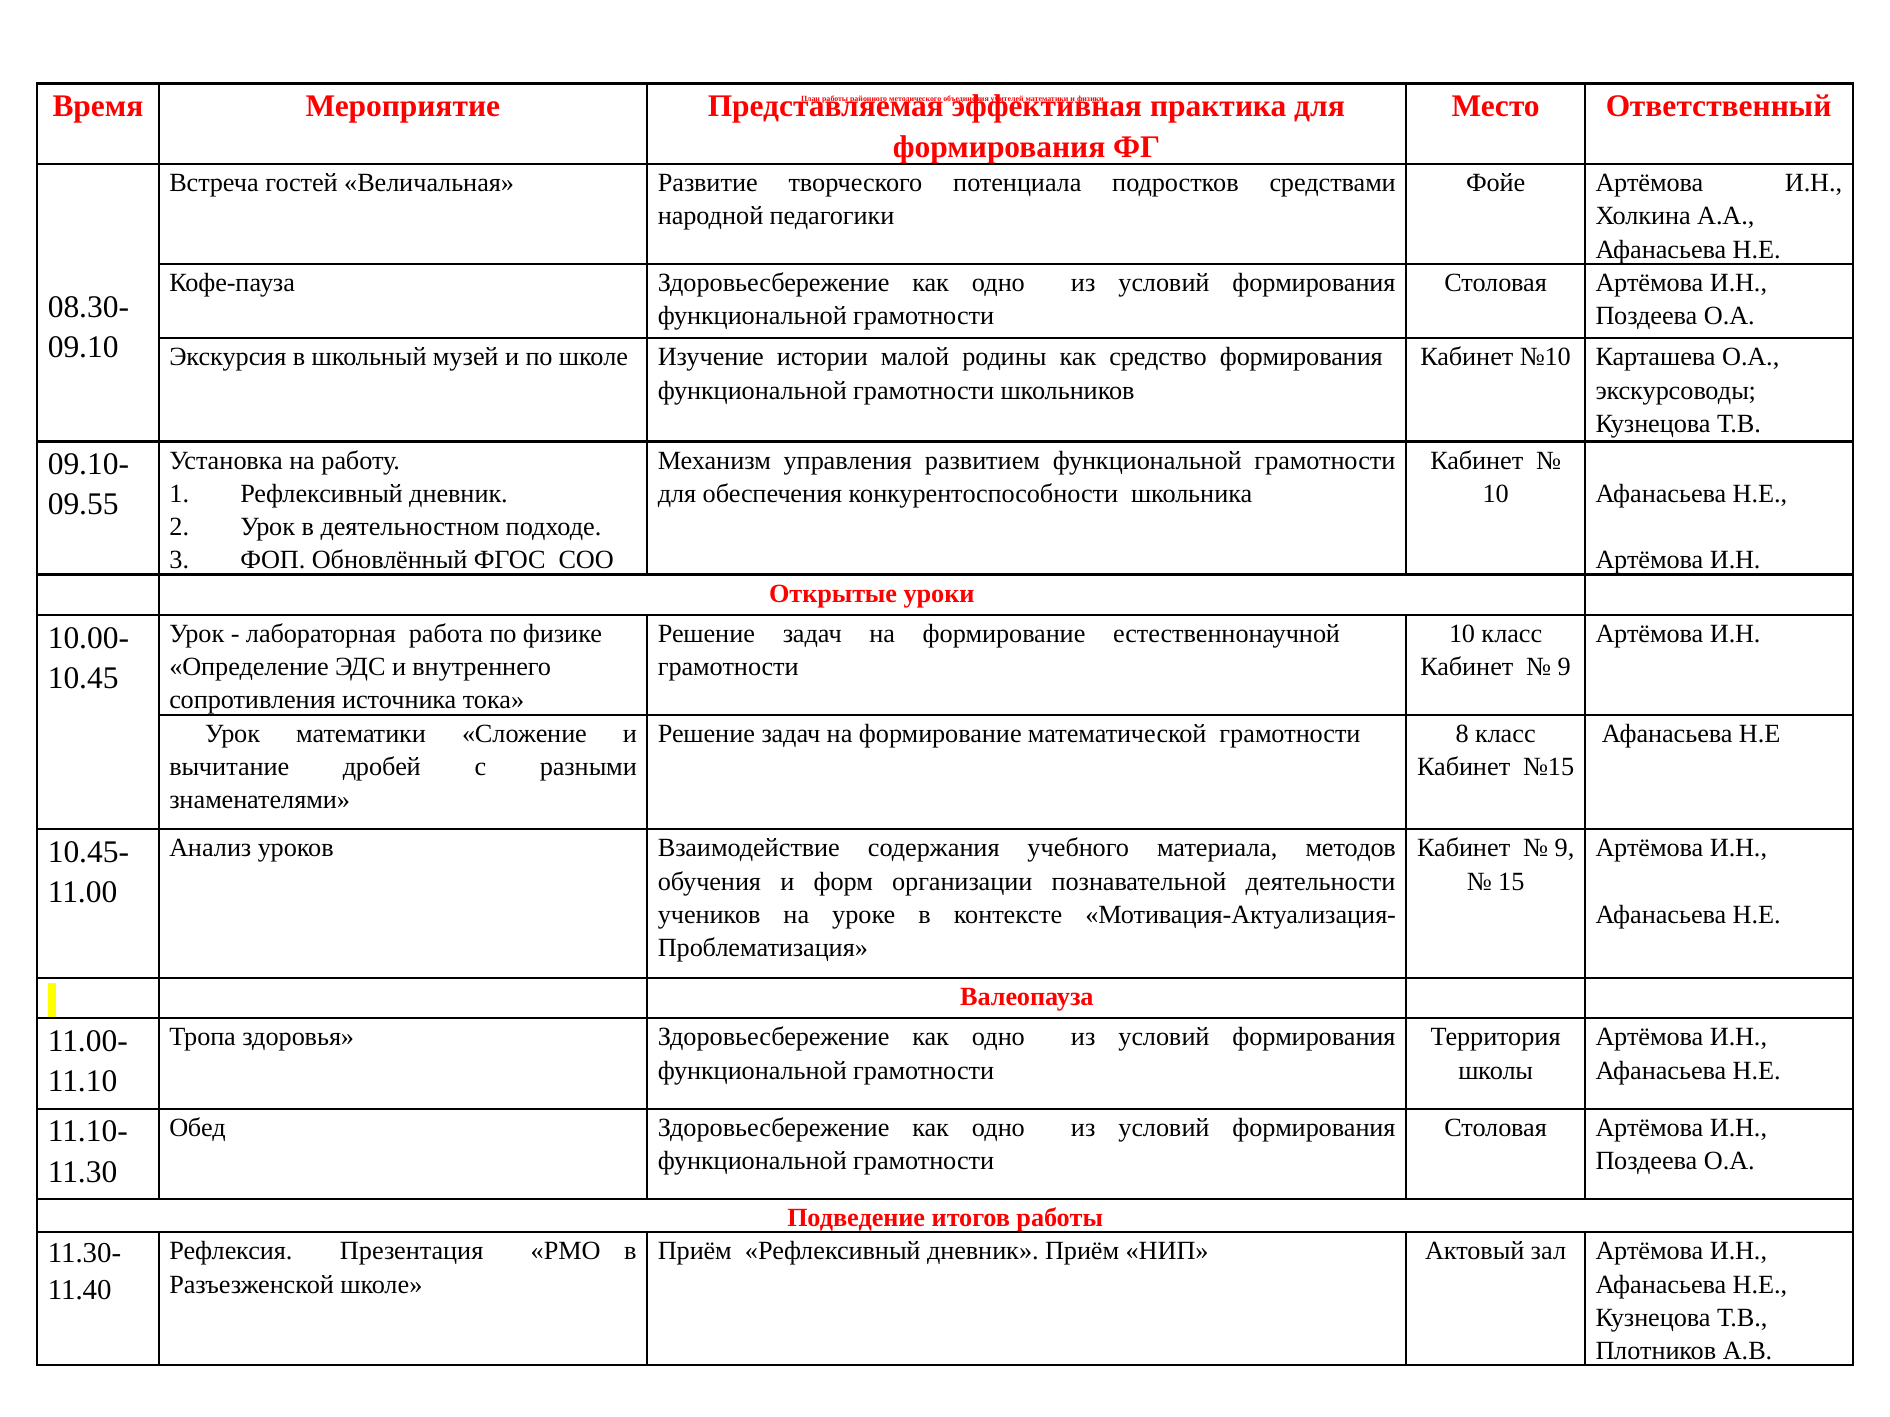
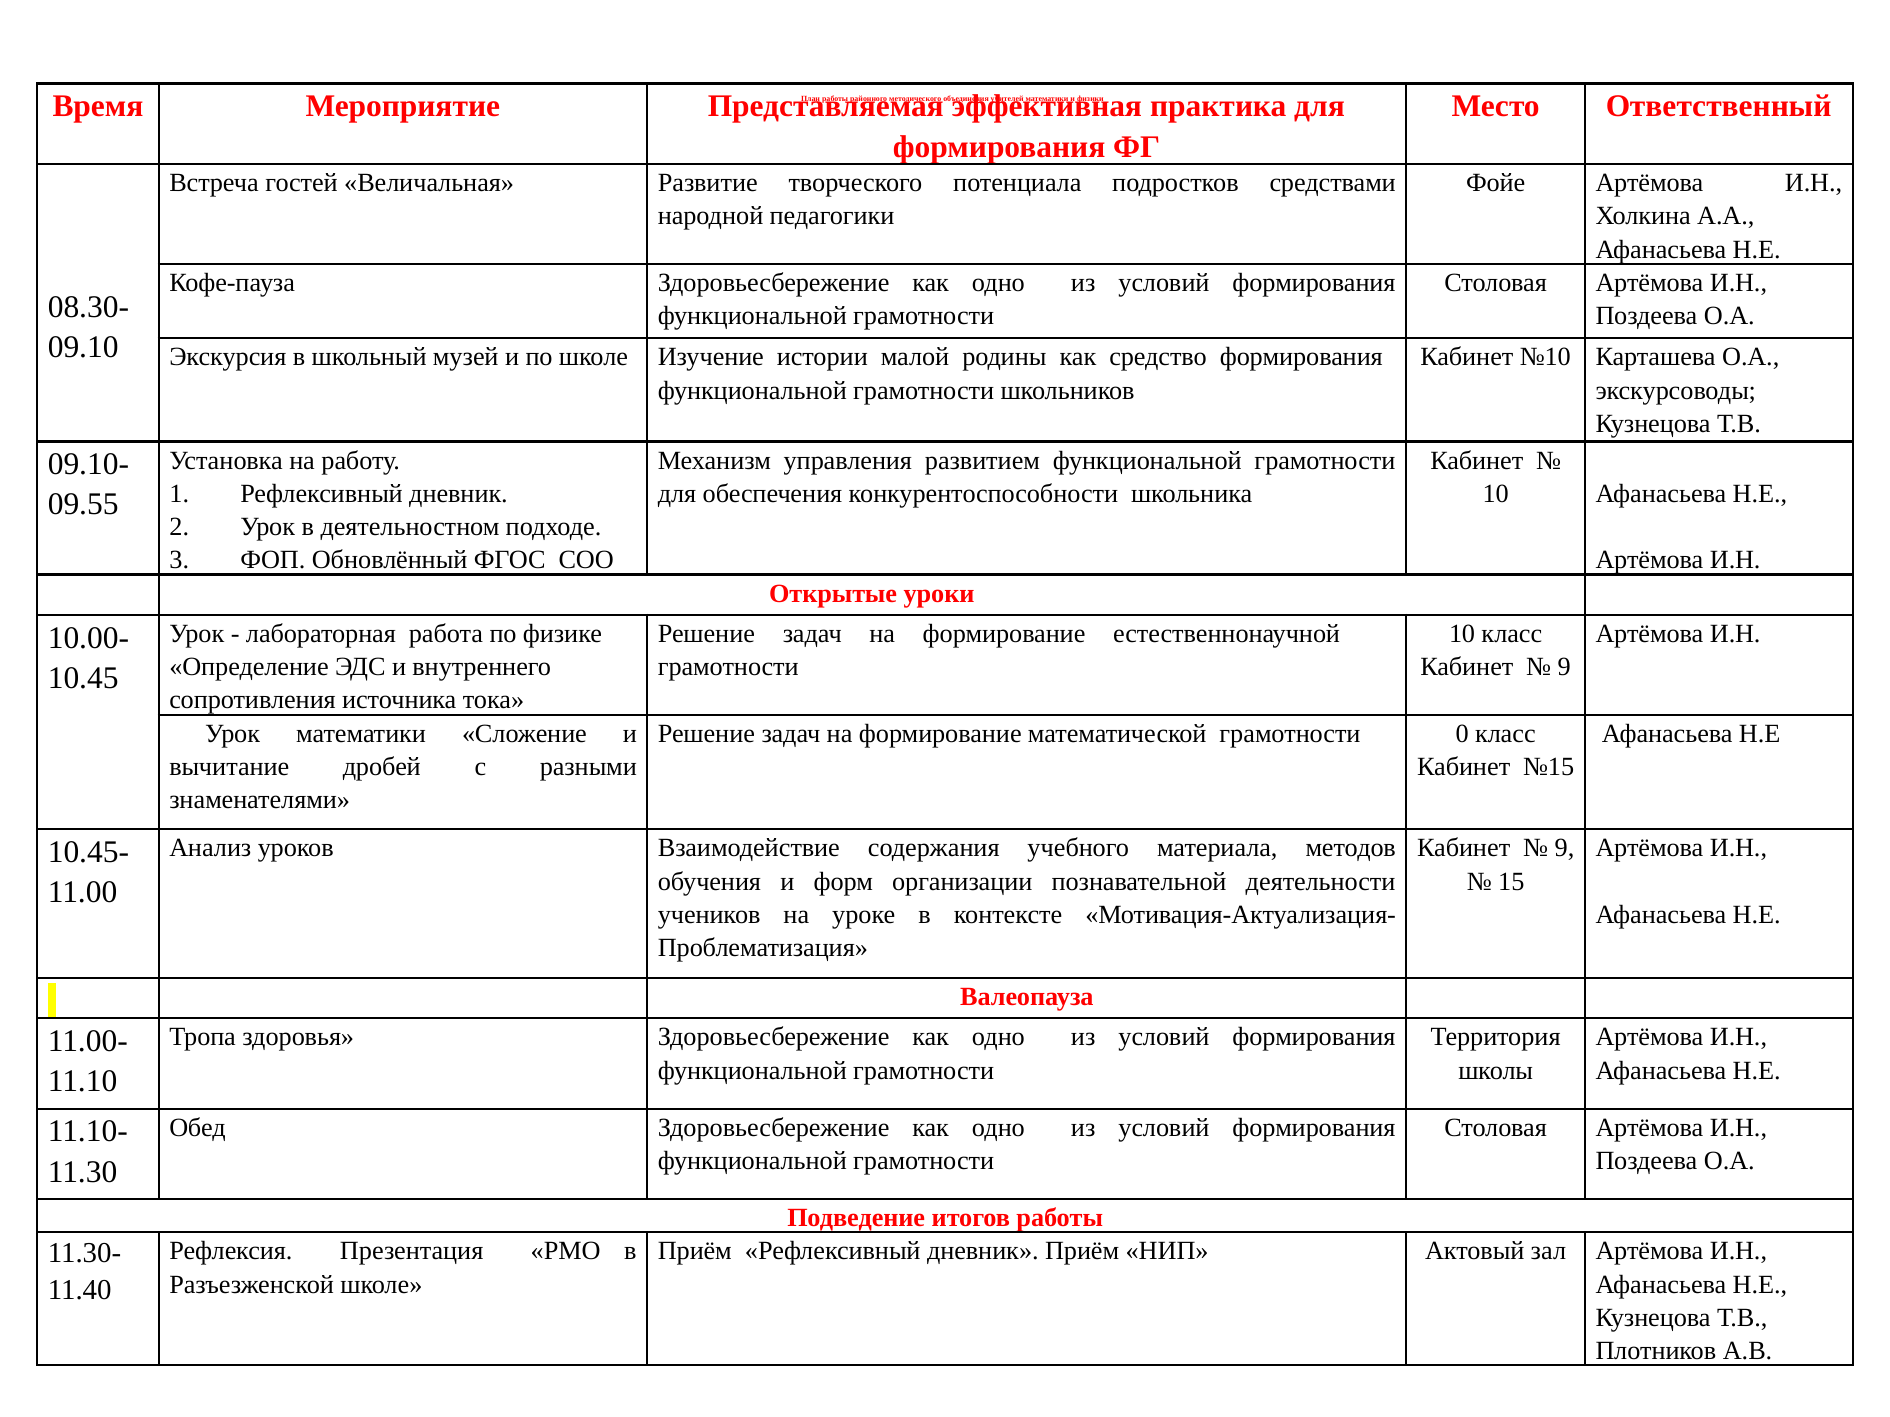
8: 8 -> 0
